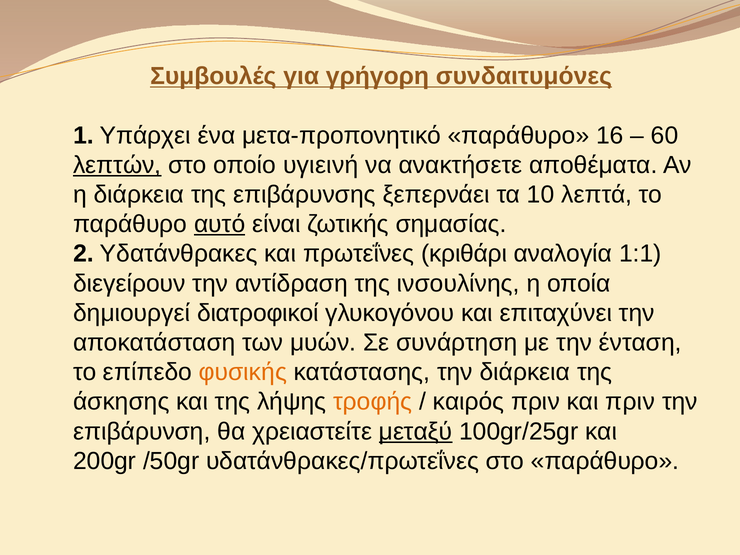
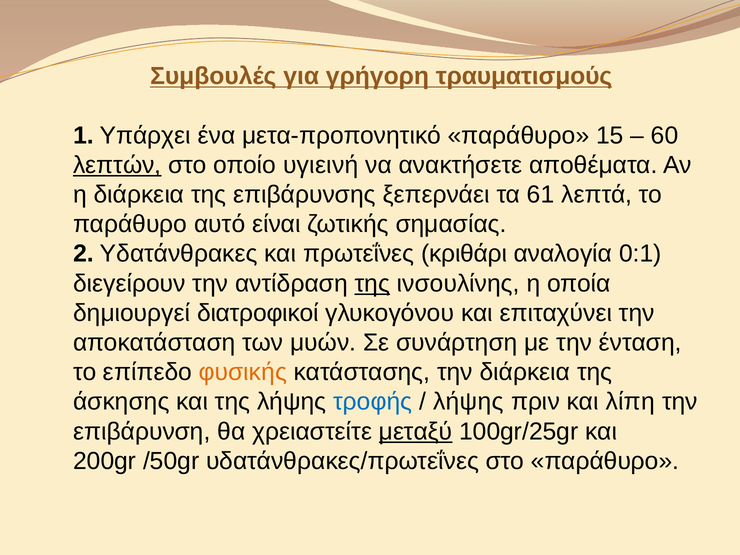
συνδαιτυμόνες: συνδαιτυμόνες -> τραυματισμούς
16: 16 -> 15
10: 10 -> 61
αυτό underline: present -> none
1:1: 1:1 -> 0:1
της at (372, 283) underline: none -> present
τροφής colour: orange -> blue
καιρός at (469, 402): καιρός -> λήψης
και πριν: πριν -> λίπη
